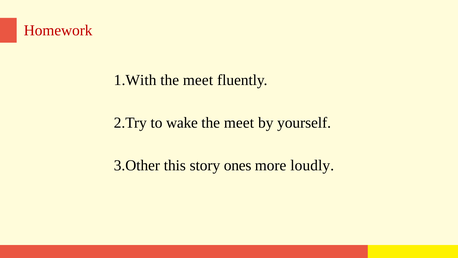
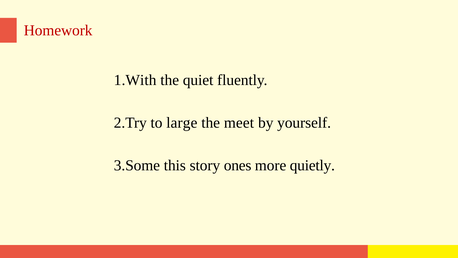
meet at (198, 80): meet -> quiet
wake: wake -> large
3.Other: 3.Other -> 3.Some
loudly: loudly -> quietly
